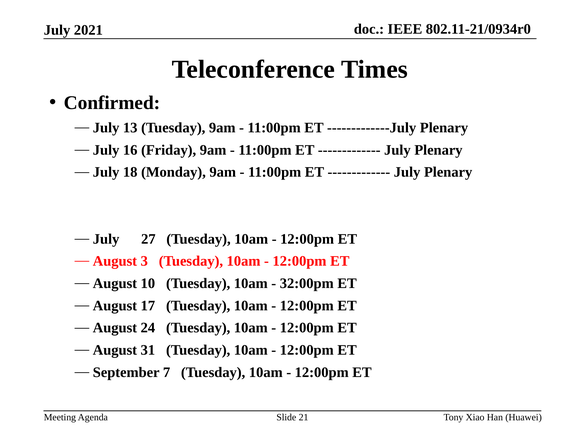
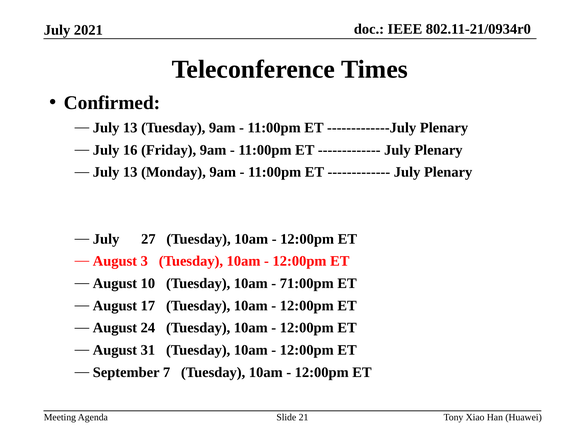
18 at (130, 172): 18 -> 13
32:00pm: 32:00pm -> 71:00pm
